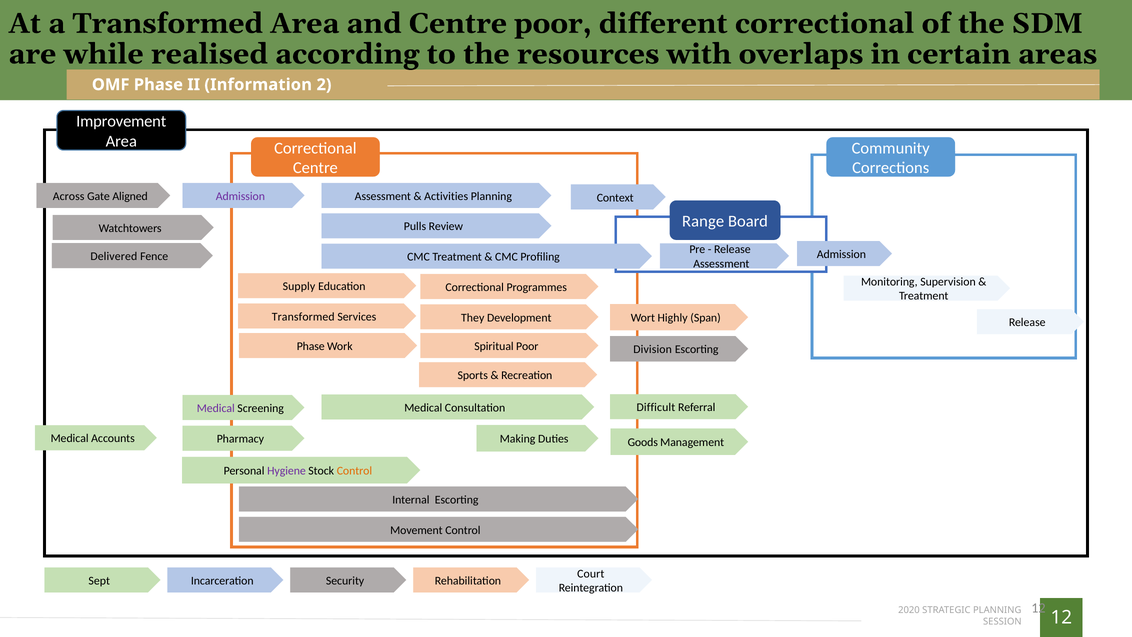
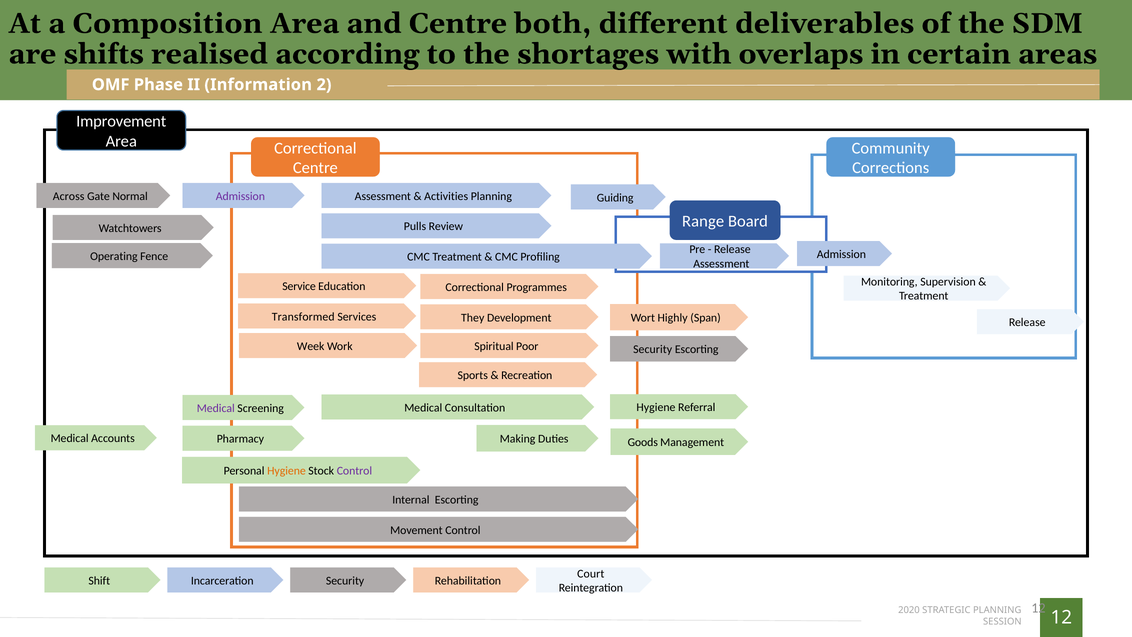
a Transformed: Transformed -> Composition
Centre poor: poor -> both
different correctional: correctional -> deliverables
while: while -> shifts
resources: resources -> shortages
Aligned: Aligned -> Normal
Context: Context -> Guiding
Delivered: Delivered -> Operating
Supply: Supply -> Service
Phase at (311, 346): Phase -> Week
Division at (653, 349): Division -> Security
Consultation Difficult: Difficult -> Hygiene
Hygiene at (286, 471) colour: purple -> orange
Control at (354, 471) colour: orange -> purple
Sept: Sept -> Shift
